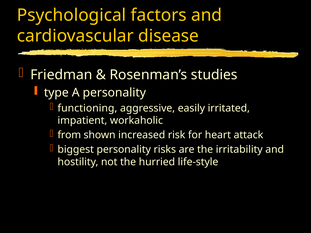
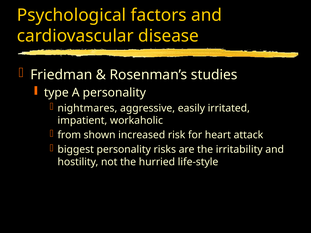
functioning: functioning -> nightmares
